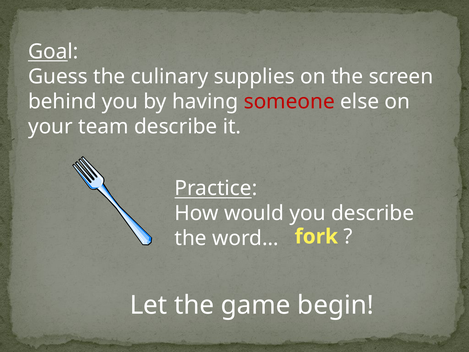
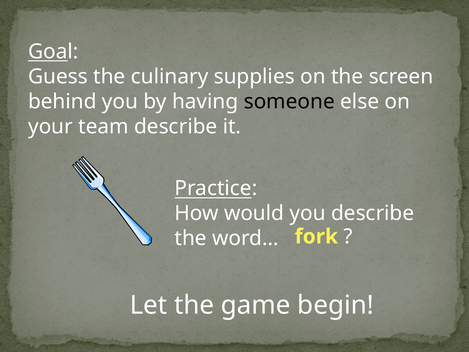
someone colour: red -> black
